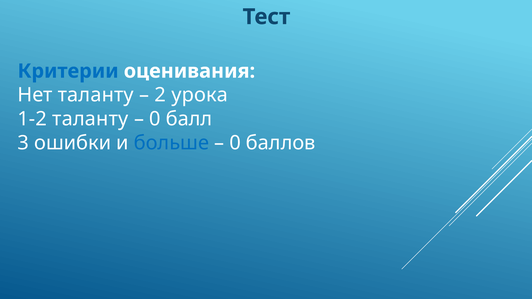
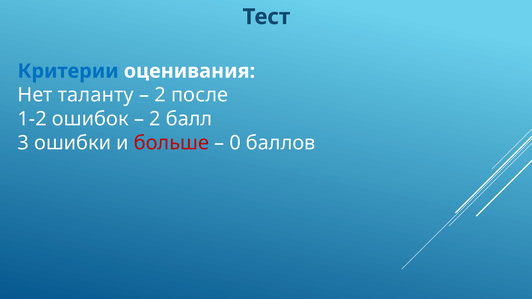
урока: урока -> после
1-2 таланту: таланту -> ошибок
0 at (155, 119): 0 -> 2
больше colour: blue -> red
